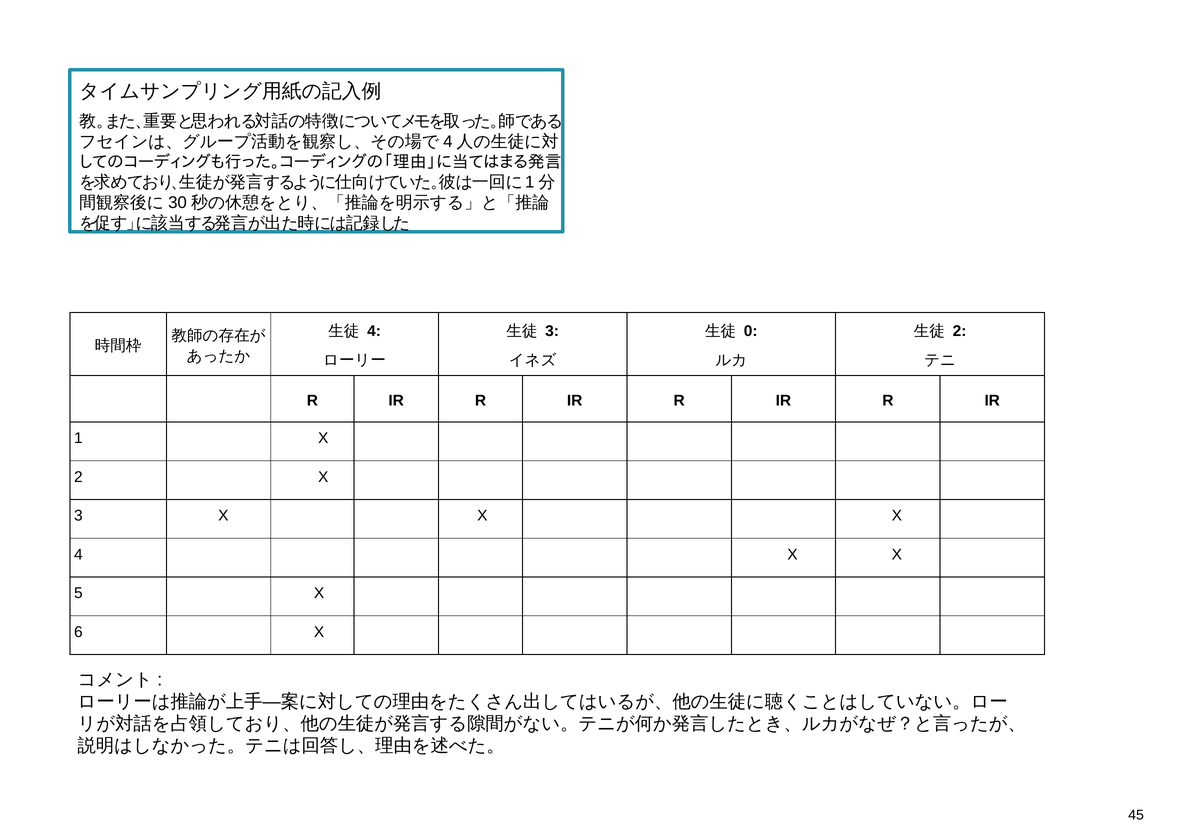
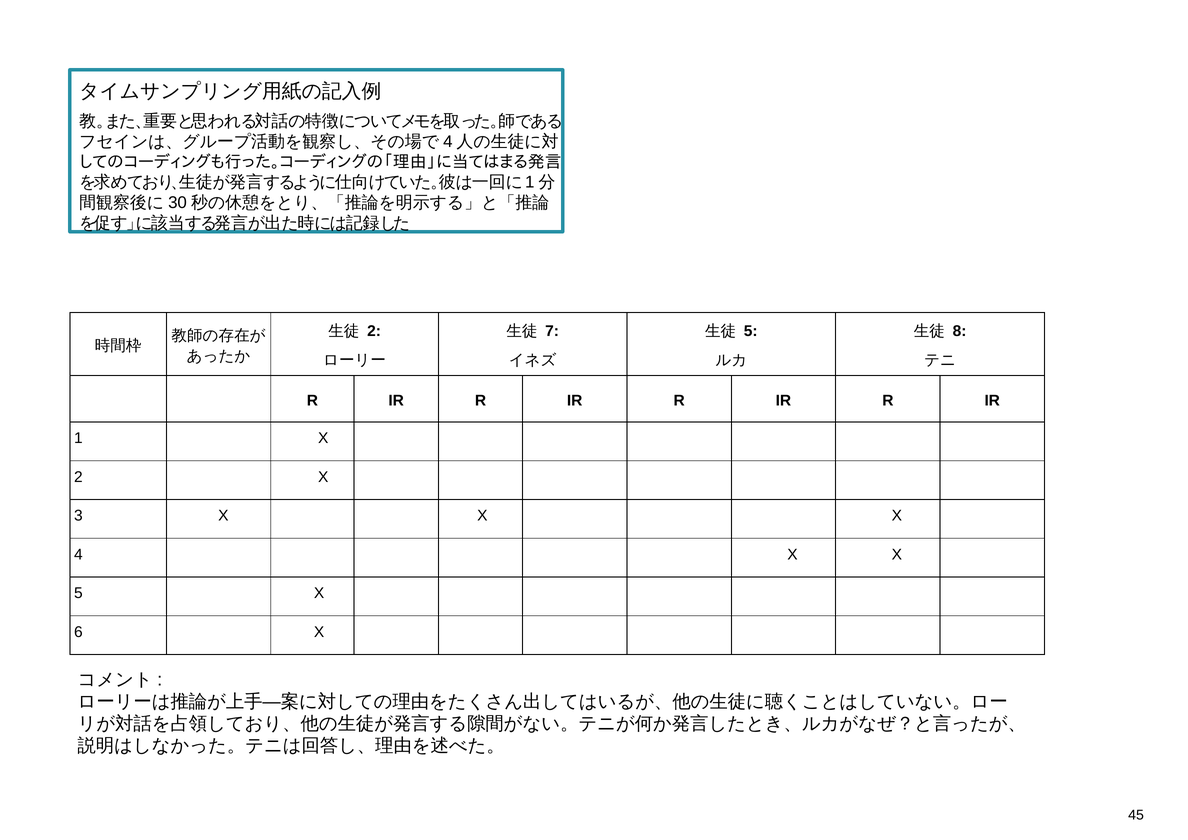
4 at (374, 331): 4 -> 2
3 at (552, 331): 3 -> 7
0 at (751, 331): 0 -> 5
2 at (960, 331): 2 -> 8
